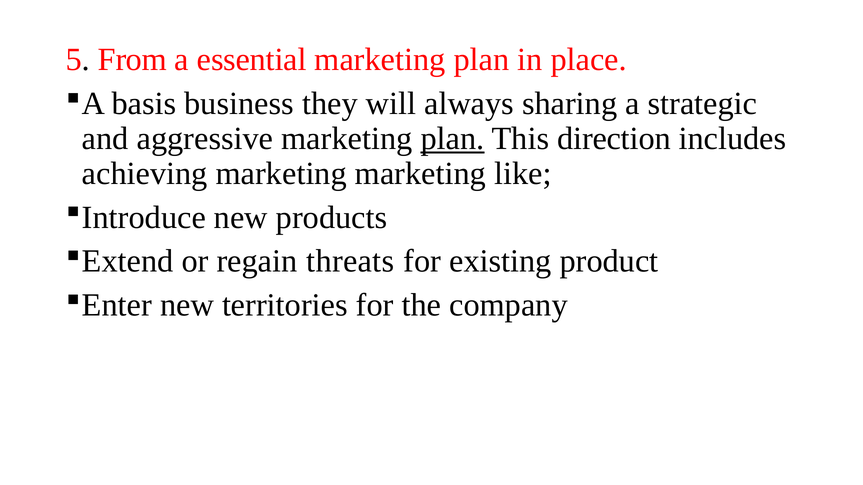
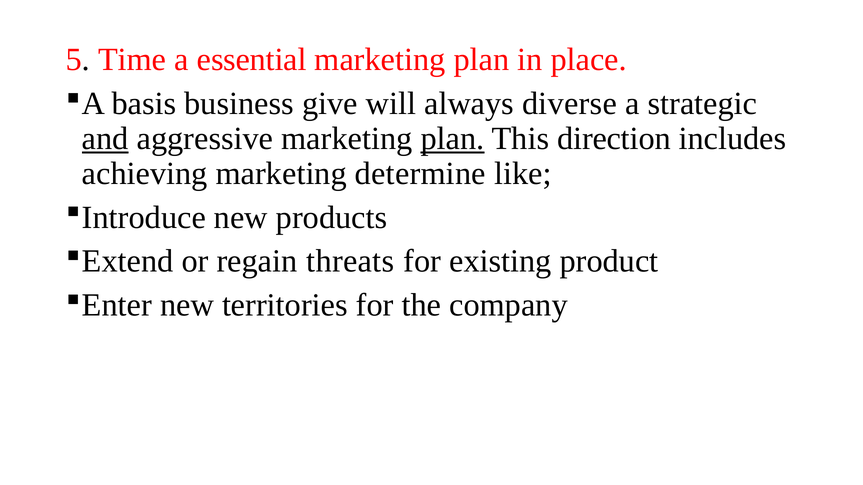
From: From -> Time
they: they -> give
sharing: sharing -> diverse
and underline: none -> present
marketing marketing: marketing -> determine
